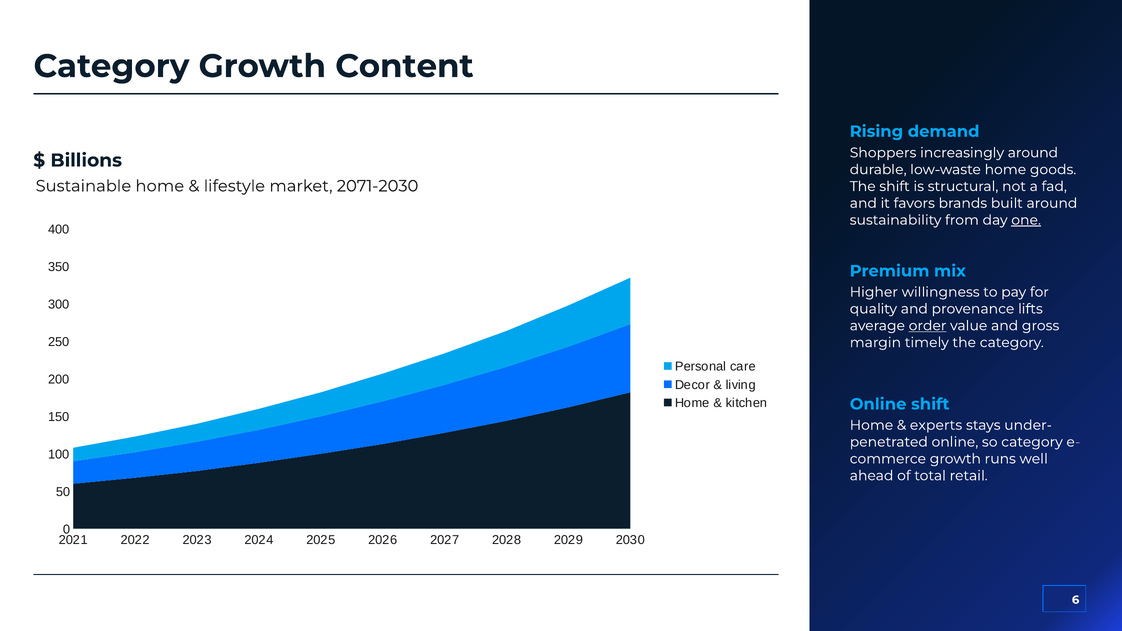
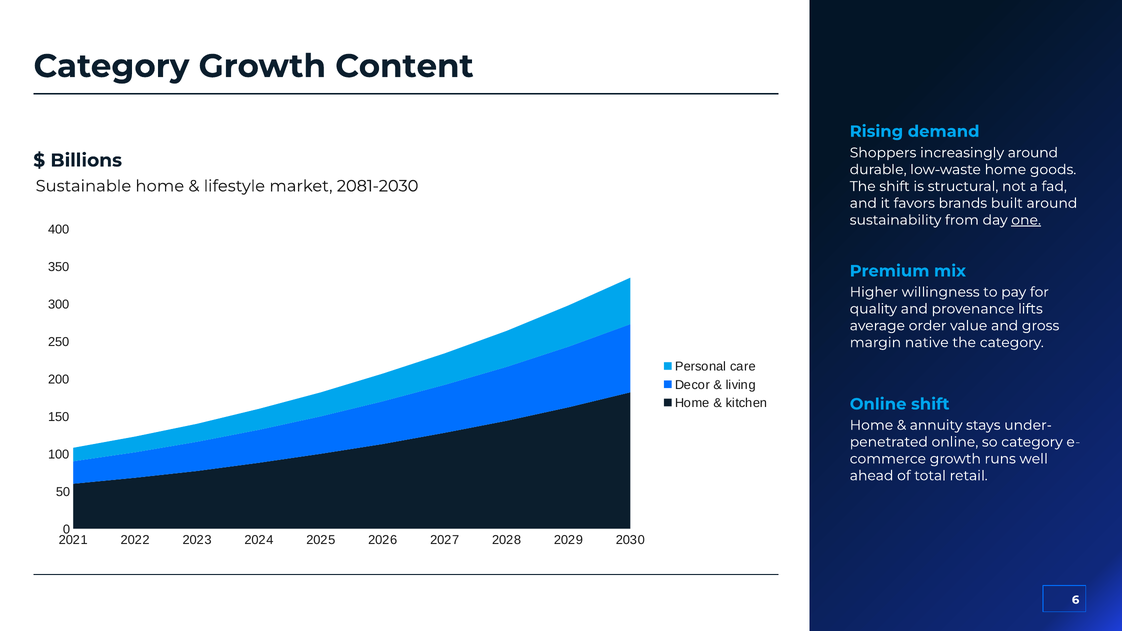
2071-2030: 2071-2030 -> 2081-2030
order underline: present -> none
timely: timely -> native
experts: experts -> annuity
